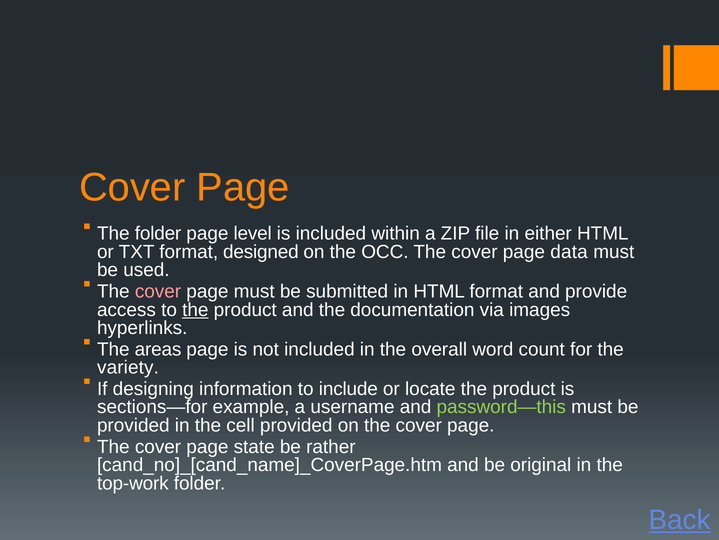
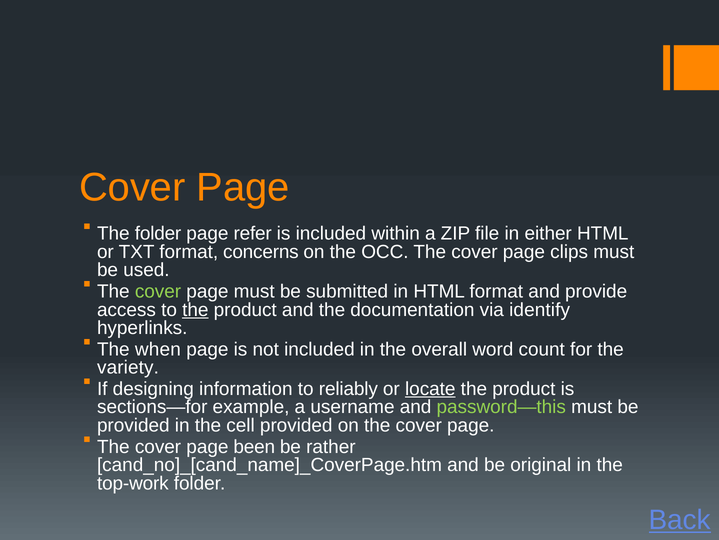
level: level -> refer
designed: designed -> concerns
data: data -> clips
cover at (158, 291) colour: pink -> light green
images: images -> identify
areas: areas -> when
include: include -> reliably
locate underline: none -> present
state: state -> been
